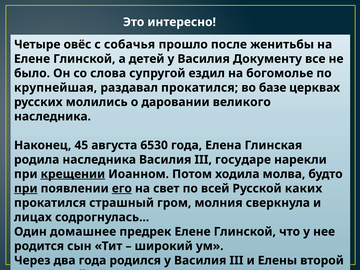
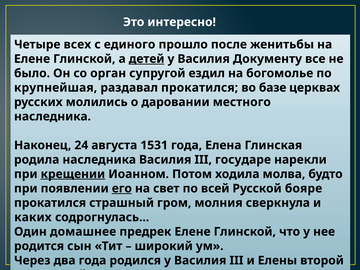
овёс: овёс -> всех
собачья: собачья -> единого
детей underline: none -> present
слова: слова -> орган
великого: великого -> местного
45: 45 -> 24
6530: 6530 -> 1531
при at (26, 188) underline: present -> none
каких: каких -> бояре
лицах: лицах -> каких
